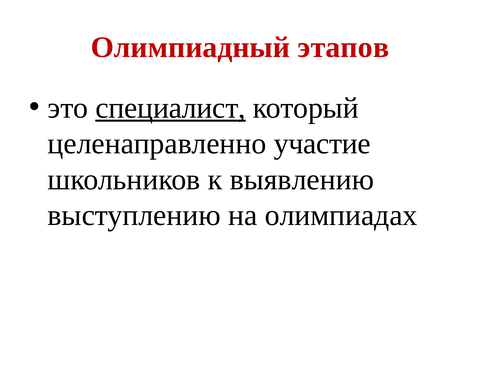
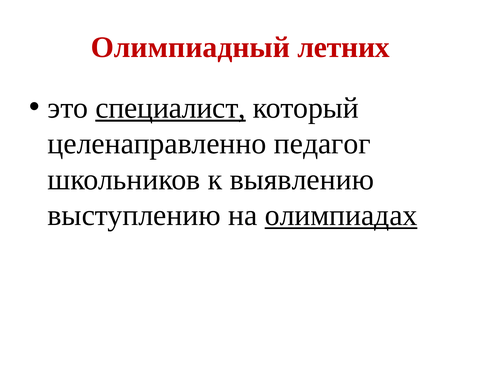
этапов: этапов -> летних
участие: участие -> педагог
олимпиадах underline: none -> present
